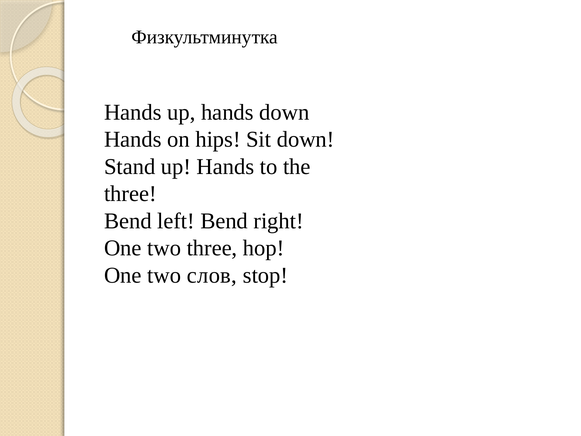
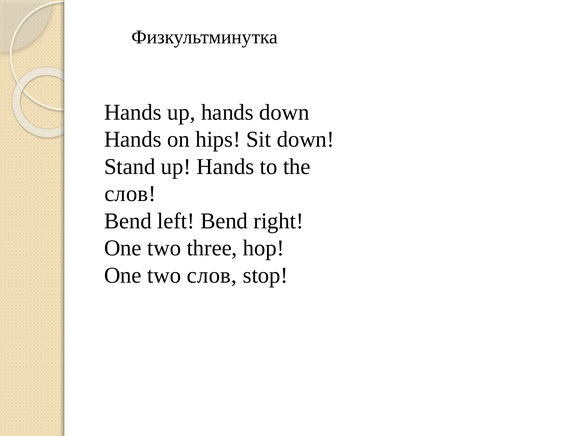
three at (130, 194): three -> слов
